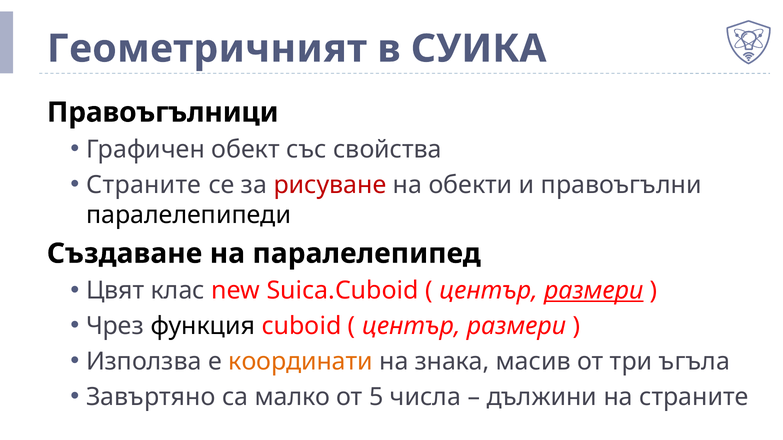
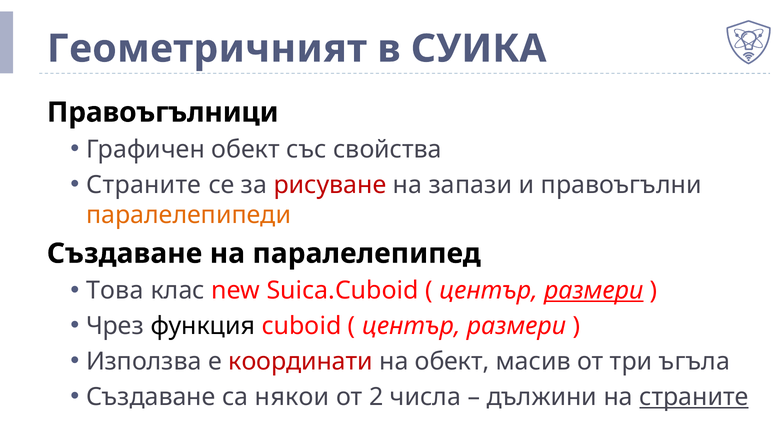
обекти: обекти -> запази
паралелепипеди colour: black -> orange
Цвят: Цвят -> Това
координати colour: orange -> red
на знака: знака -> обект
Завъртяно at (151, 397): Завъртяно -> Създаване
малко: малко -> някои
5: 5 -> 2
страните at (694, 397) underline: none -> present
